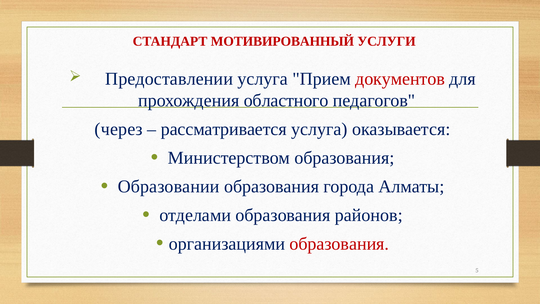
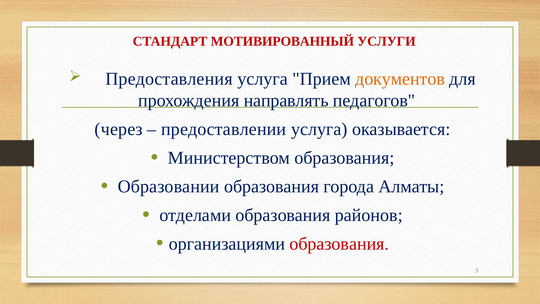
Предоставлении: Предоставлении -> Предоставления
документов colour: red -> orange
областного: областного -> направлять
рассматривается: рассматривается -> предоставлении
